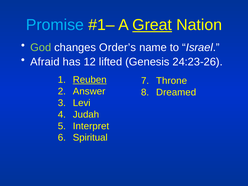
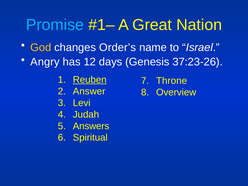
Great underline: present -> none
God colour: light green -> yellow
Afraid: Afraid -> Angry
lifted: lifted -> days
24:23-26: 24:23-26 -> 37:23-26
Dreamed: Dreamed -> Overview
Interpret: Interpret -> Answers
